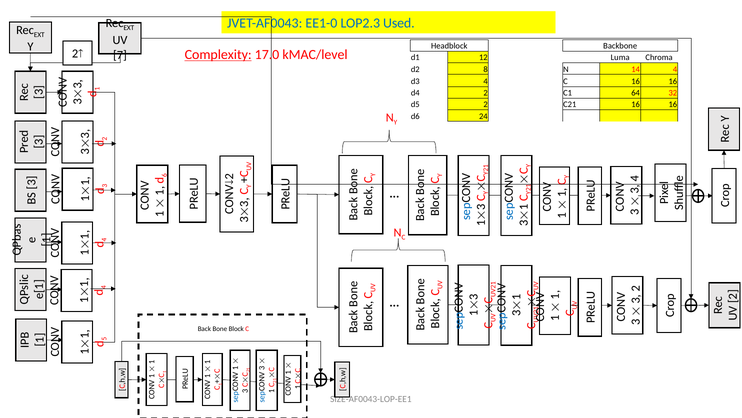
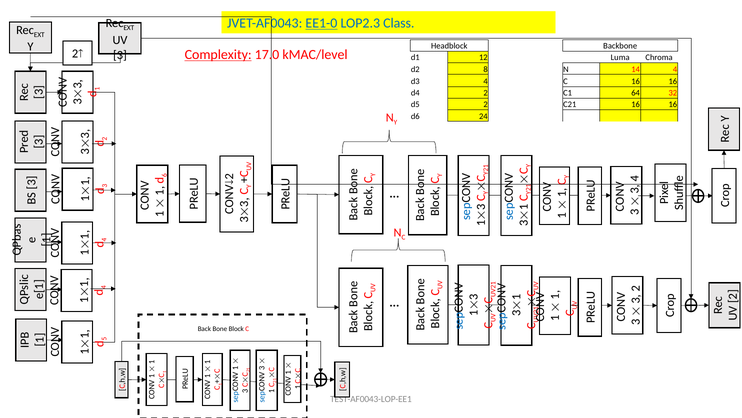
EE1-0 underline: none -> present
Used: Used -> Class
7 at (120, 55): 7 -> 3
SIZE-AF0043-LOP-EE1: SIZE-AF0043-LOP-EE1 -> TEST-AF0043-LOP-EE1
